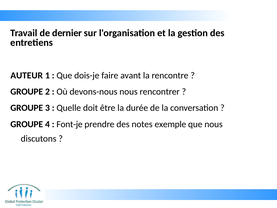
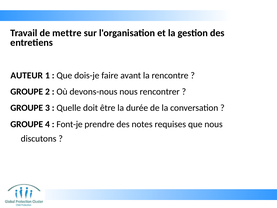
dernier: dernier -> mettre
exemple: exemple -> requises
